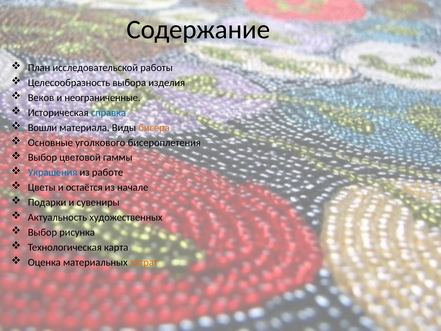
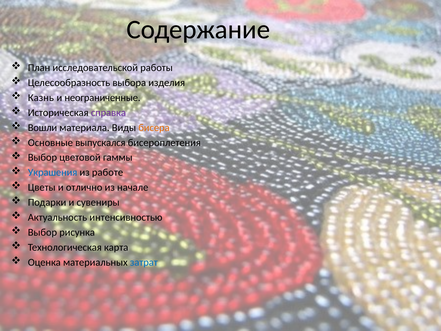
Веков: Веков -> Казнь
справка colour: blue -> purple
уголкового: уголкового -> выпускался
остаётся: остаётся -> отлично
художественных: художественных -> интенсивностью
затрат colour: orange -> blue
